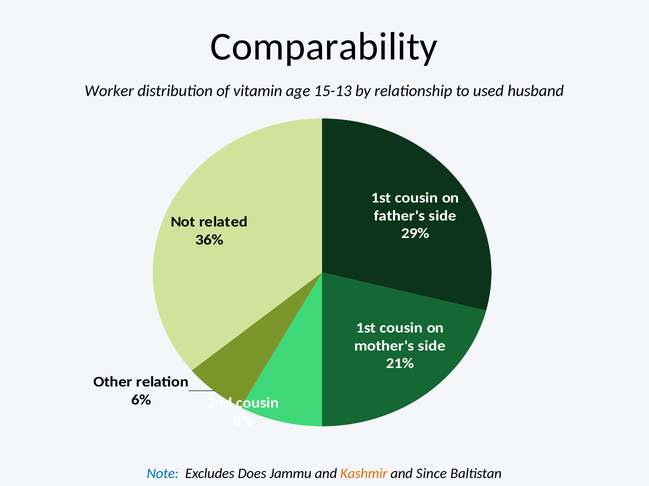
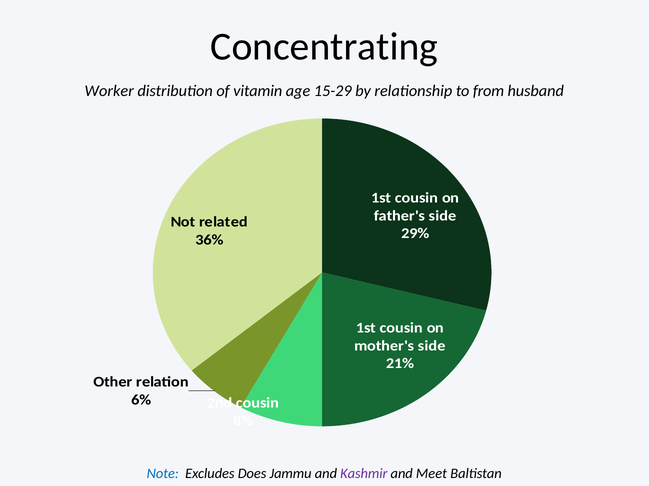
Comparability: Comparability -> Concentrating
15-13: 15-13 -> 15-29
used: used -> from
Kashmir colour: orange -> purple
Since: Since -> Meet
